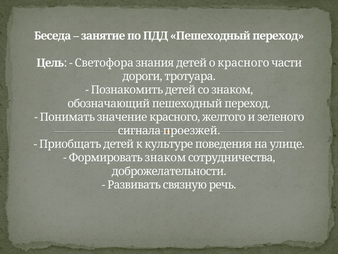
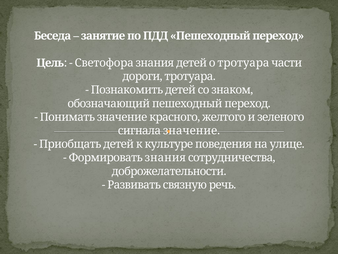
о красного: красного -> тротуара
сигнала проезжей: проезжей -> значение
Формировать знаком: знаком -> знания
